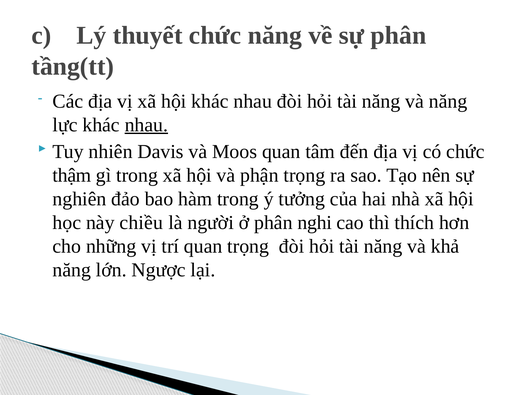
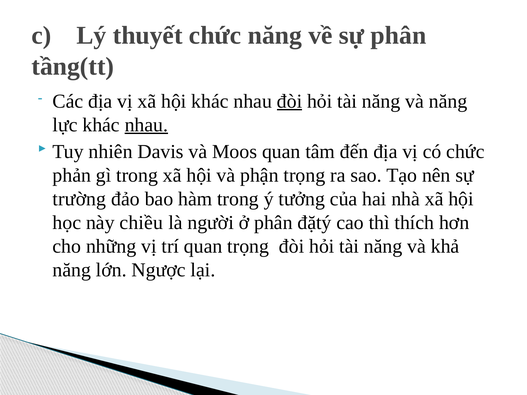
đòi at (290, 101) underline: none -> present
thậm: thậm -> phản
nghiên: nghiên -> trường
nghi: nghi -> đặtý
